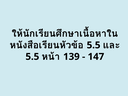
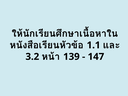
5.5 at (94, 45): 5.5 -> 1.1
5.5 at (32, 57): 5.5 -> 3.2
